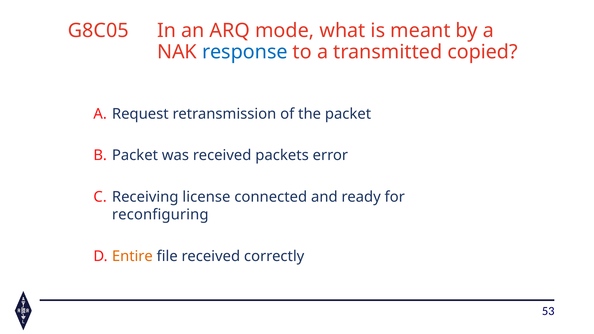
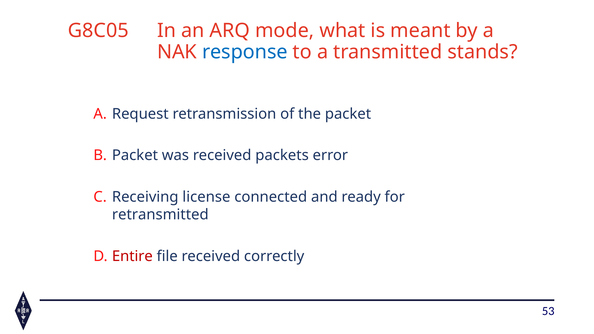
copied: copied -> stands
reconfiguring: reconfiguring -> retransmitted
Entire colour: orange -> red
